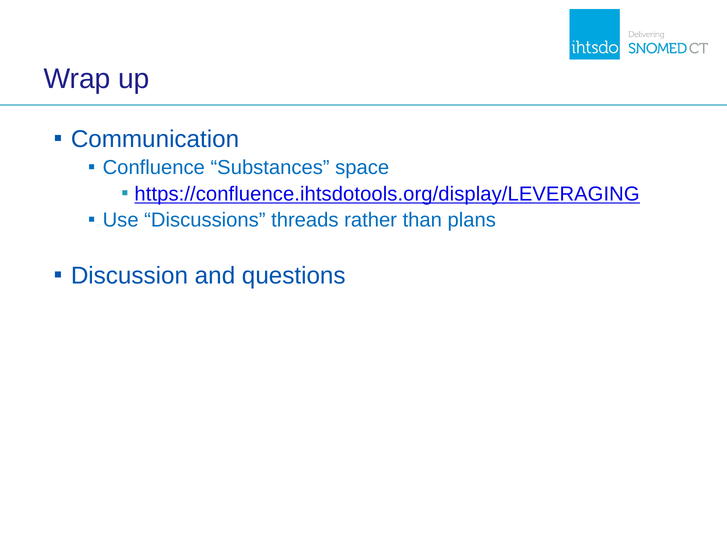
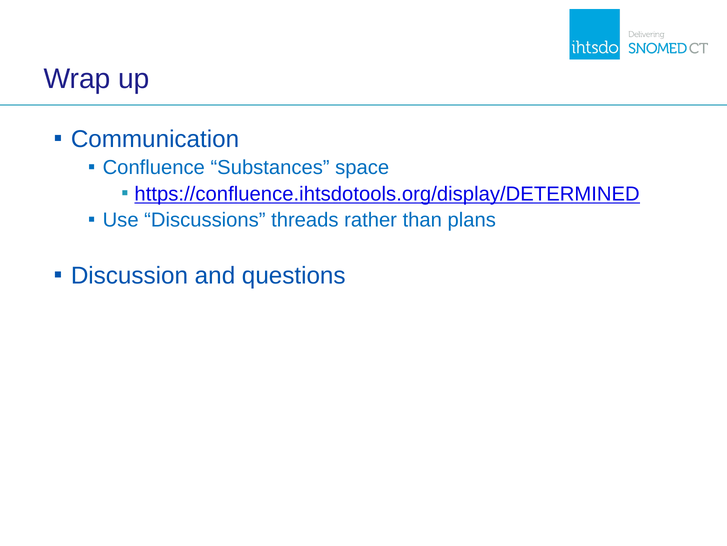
https://confluence.ihtsdotools.org/display/LEVERAGING: https://confluence.ihtsdotools.org/display/LEVERAGING -> https://confluence.ihtsdotools.org/display/DETERMINED
